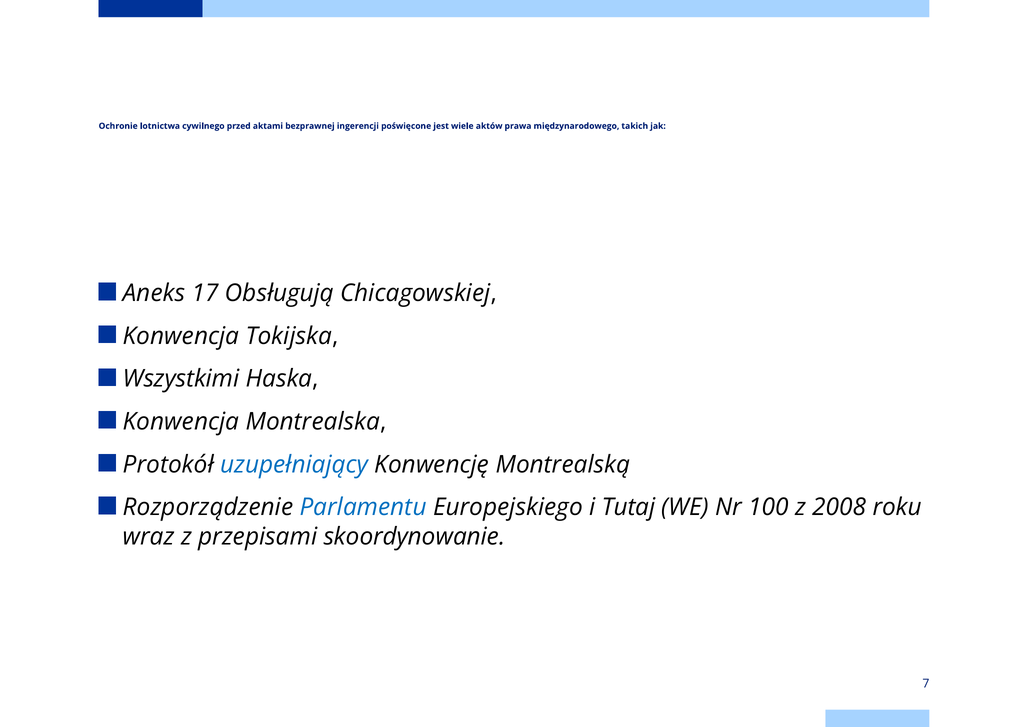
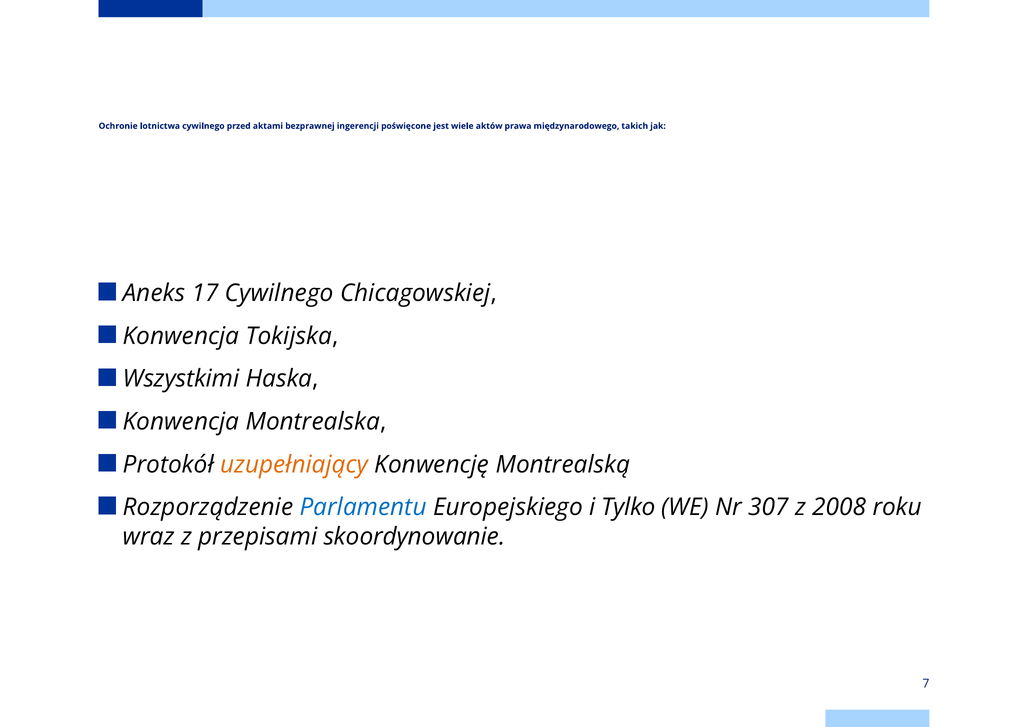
17 Obsługują: Obsługują -> Cywilnego
uzupełniający colour: blue -> orange
Tutaj: Tutaj -> Tylko
100: 100 -> 307
